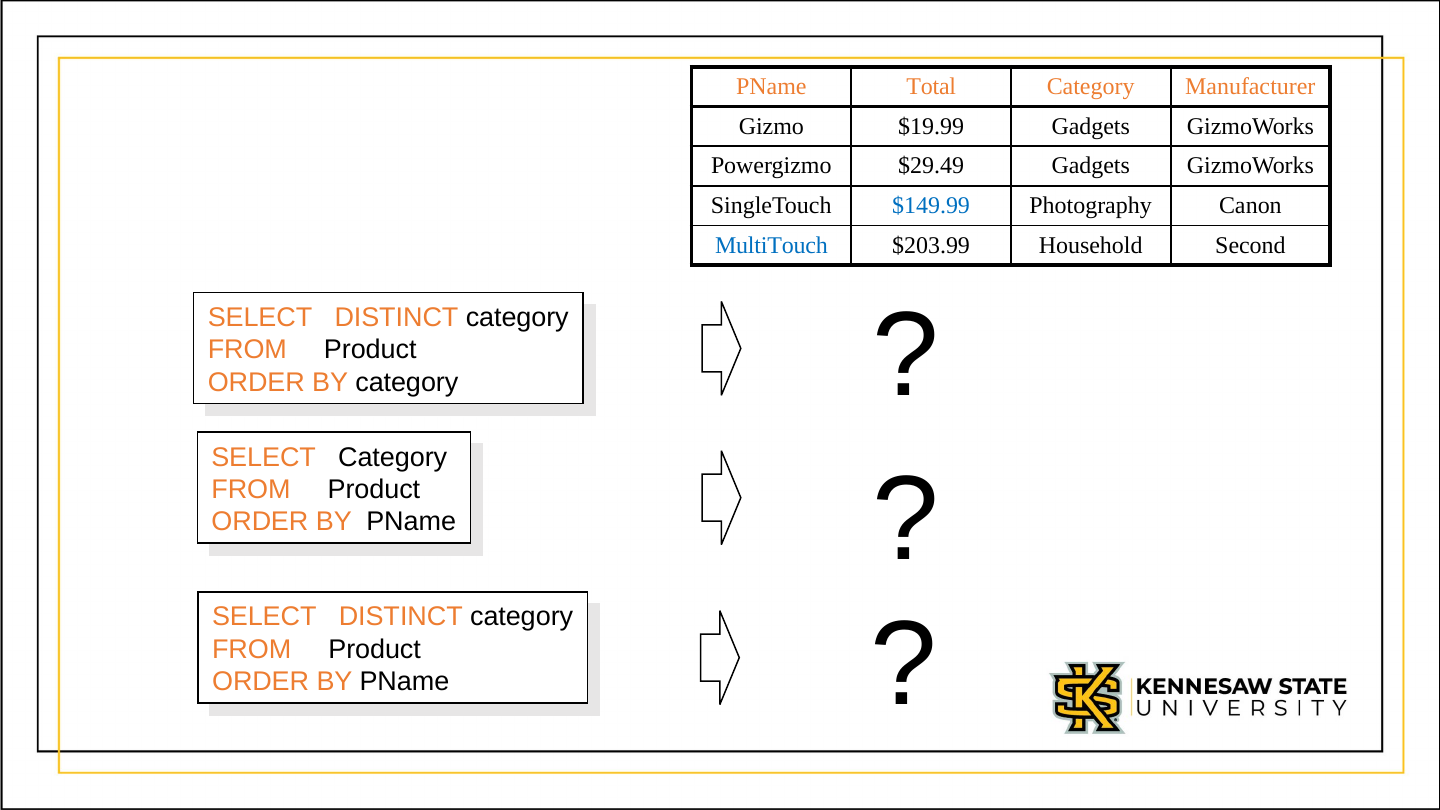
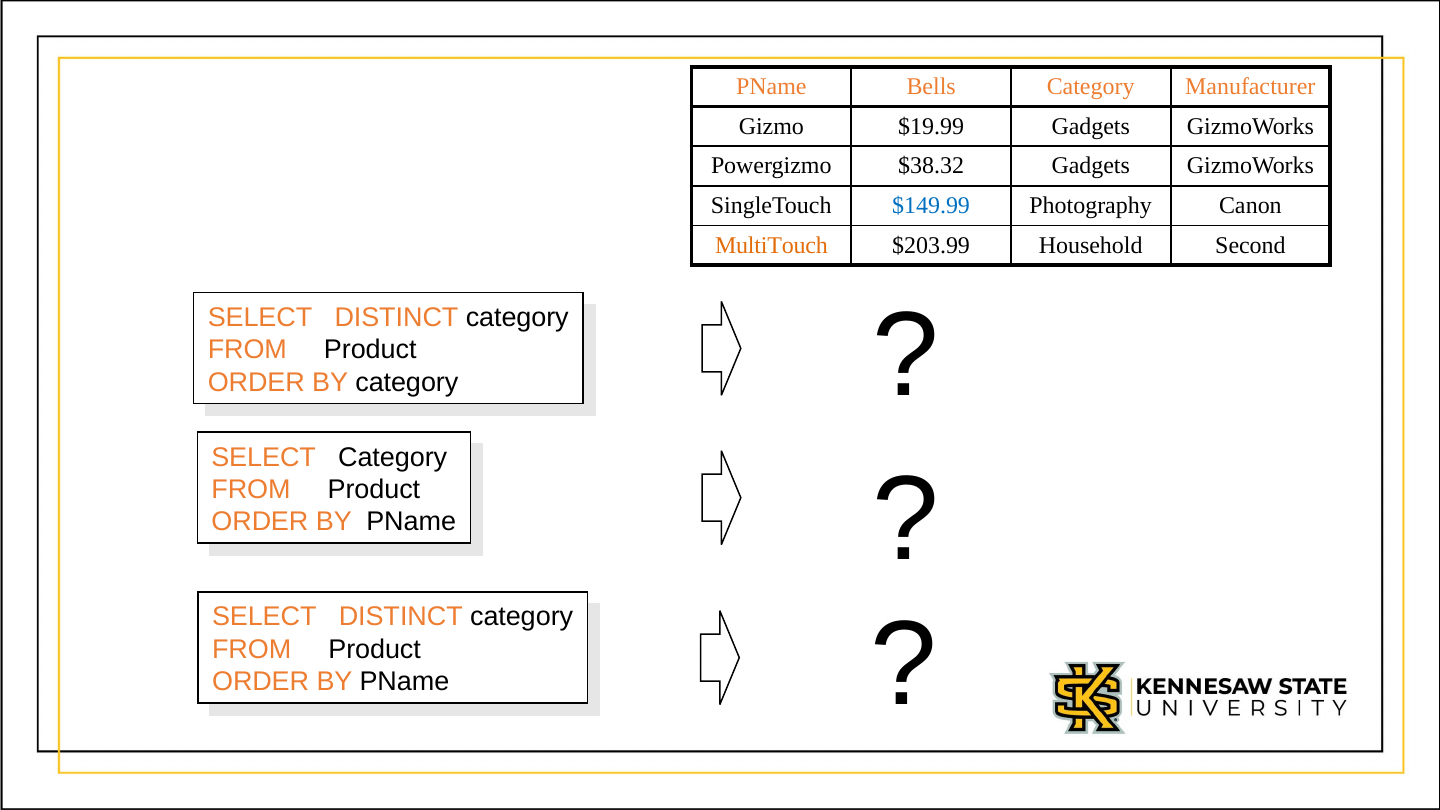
Total: Total -> Bells
$29.49: $29.49 -> $38.32
MultiTouch colour: blue -> orange
